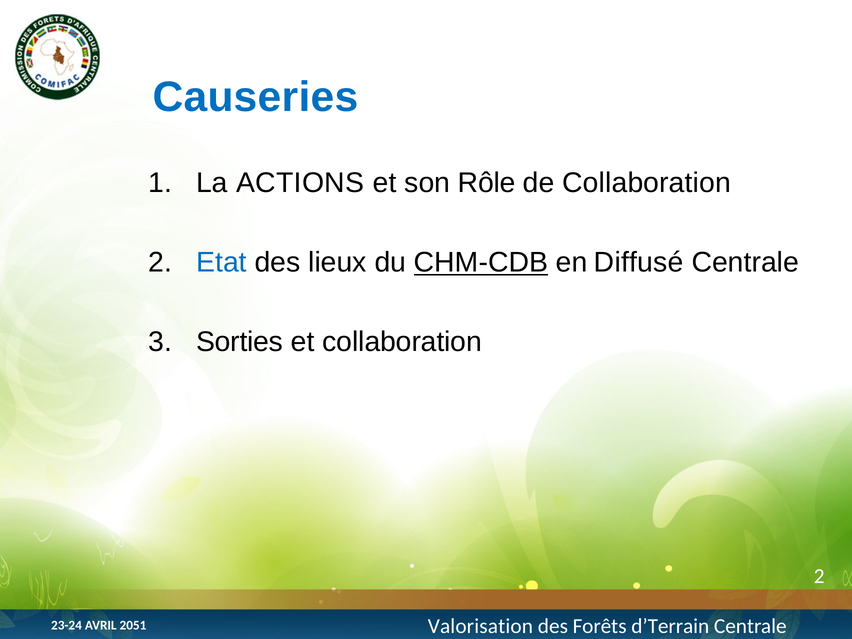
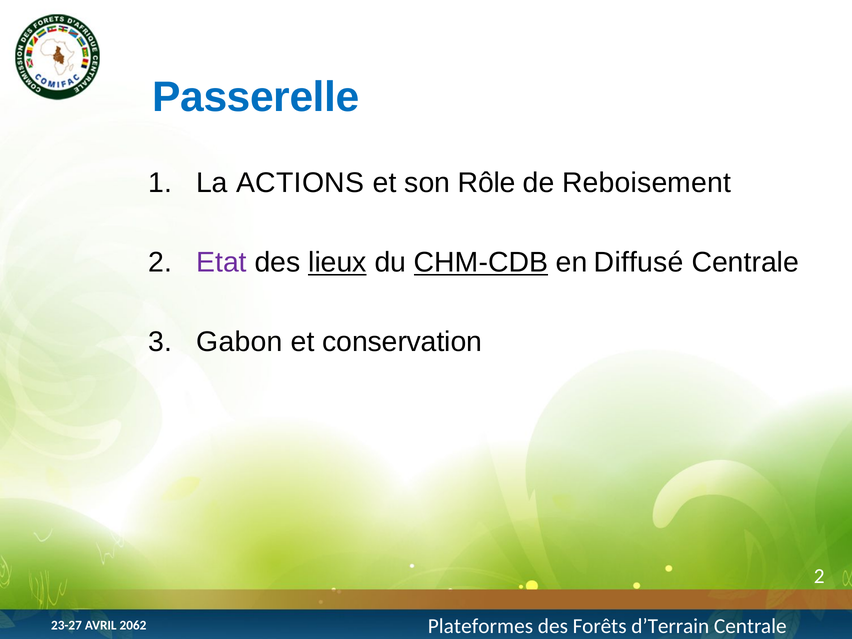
Causeries: Causeries -> Passerelle
de Collaboration: Collaboration -> Reboisement
Etat colour: blue -> purple
lieux underline: none -> present
Sorties: Sorties -> Gabon
et collaboration: collaboration -> conservation
Valorisation: Valorisation -> Plateformes
23-24: 23-24 -> 23-27
2051: 2051 -> 2062
